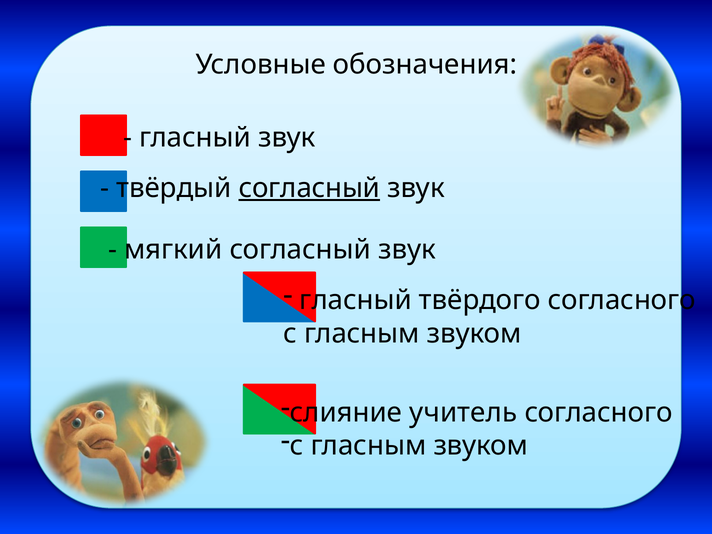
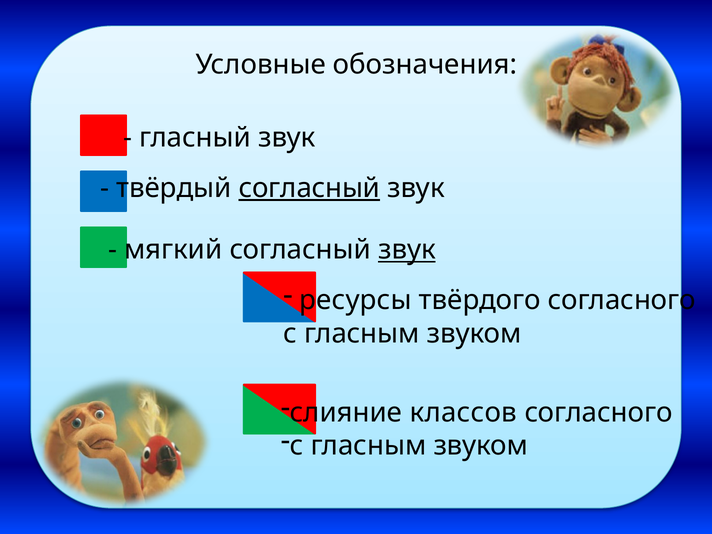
звук at (407, 250) underline: none -> present
гласный at (356, 300): гласный -> ресурсы
учитель: учитель -> классов
